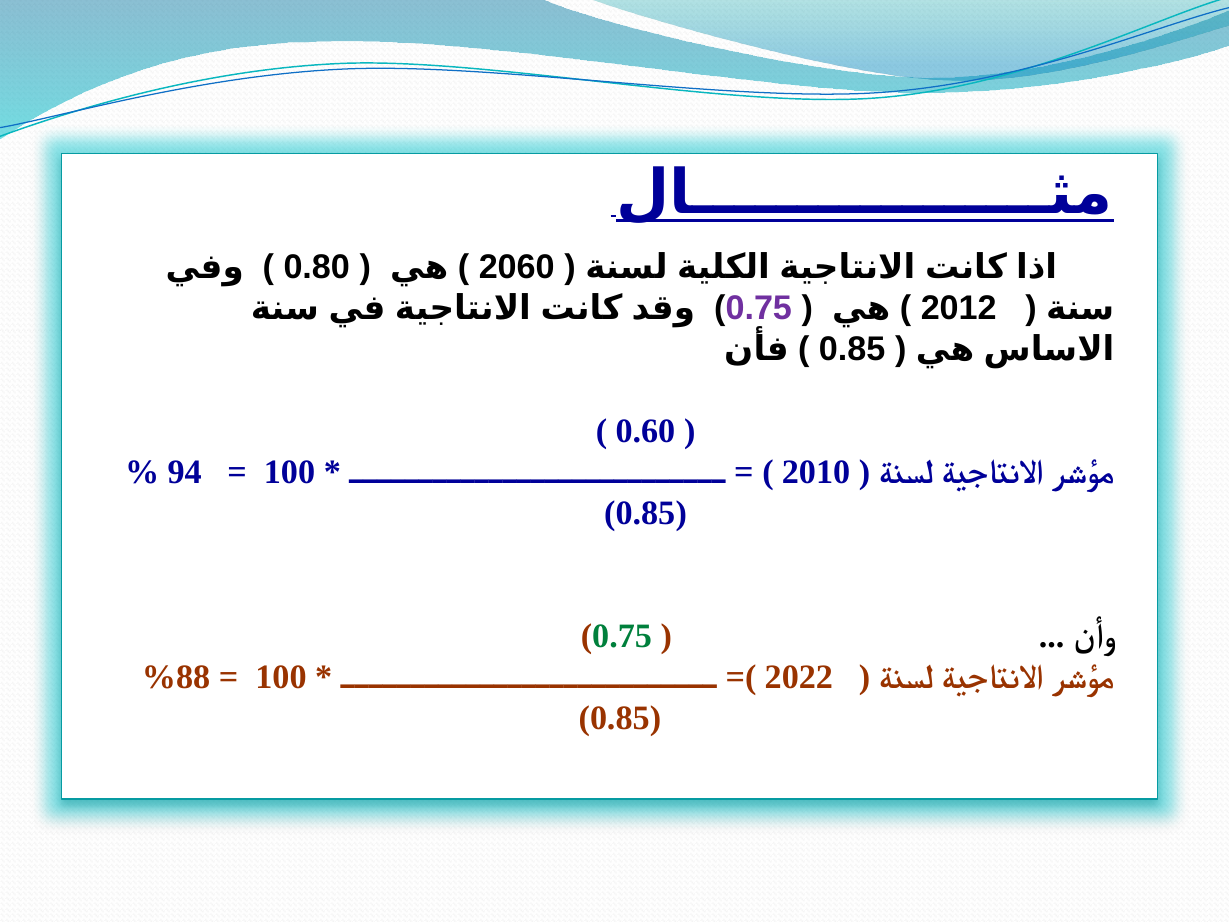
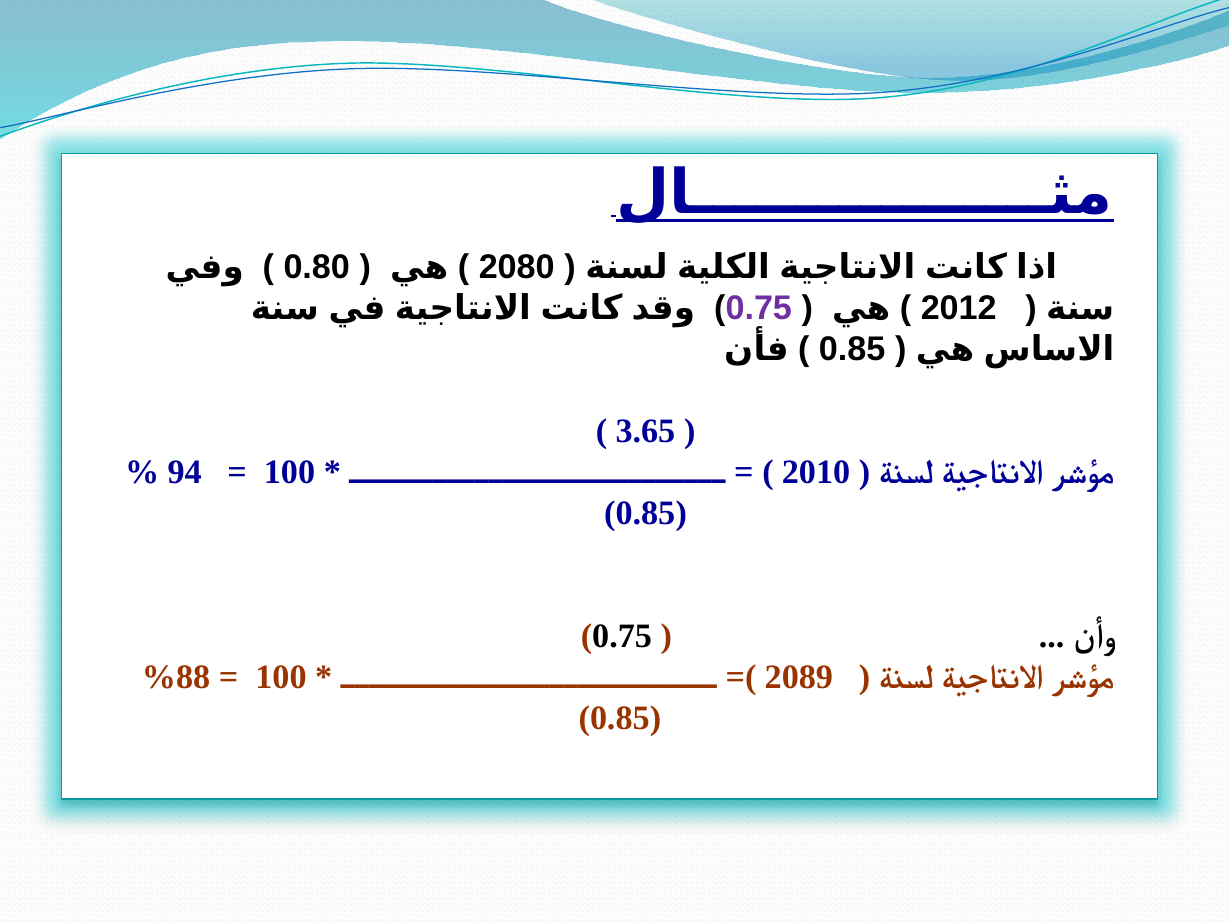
2060: 2060 -> 2080
0.60: 0.60 -> 3.65
0.75 at (622, 636) colour: green -> black
2022: 2022 -> 2089
